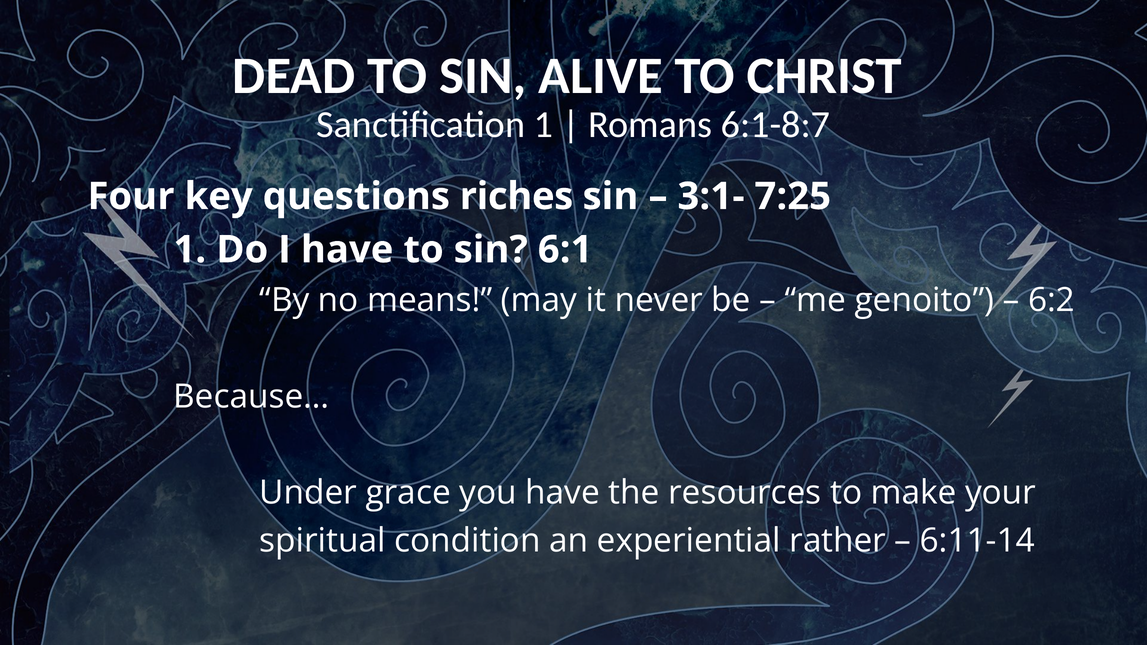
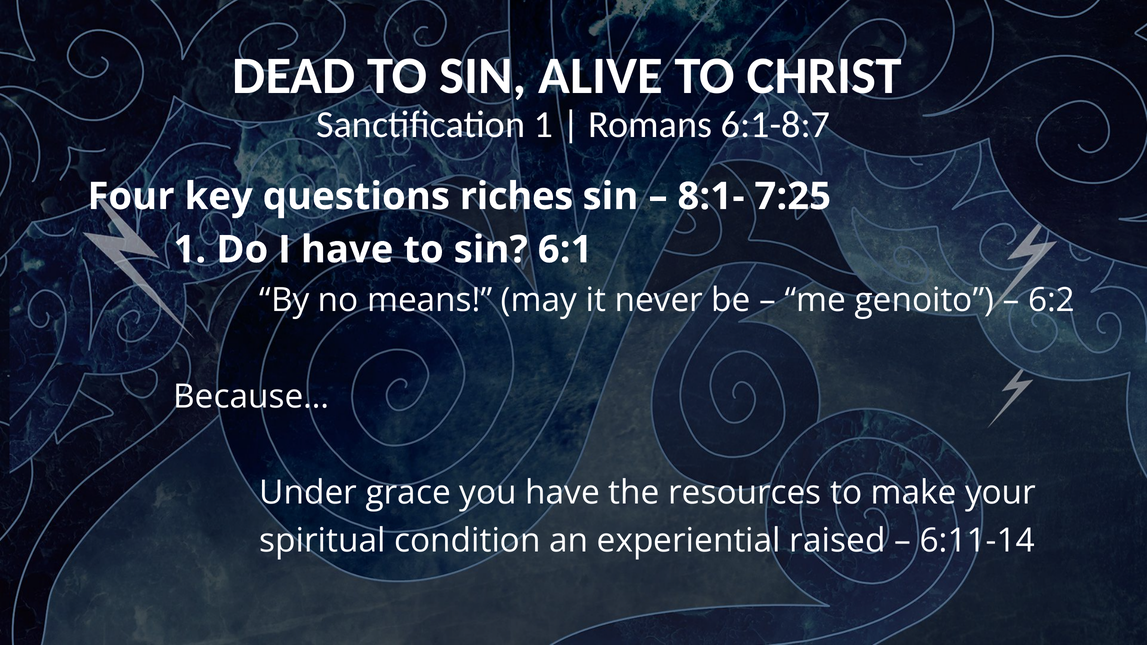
3:1-: 3:1- -> 8:1-
rather: rather -> raised
